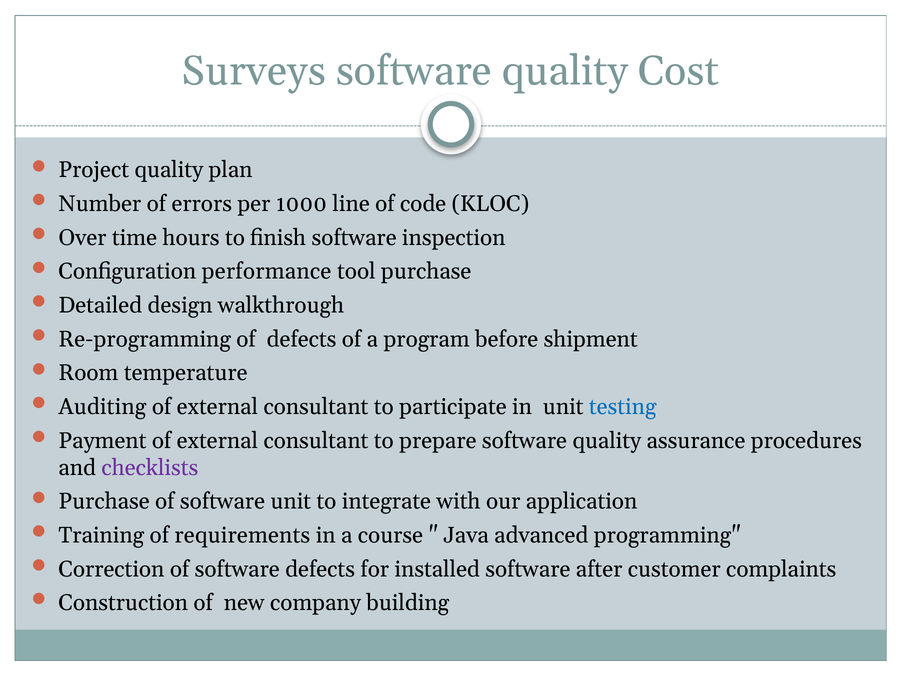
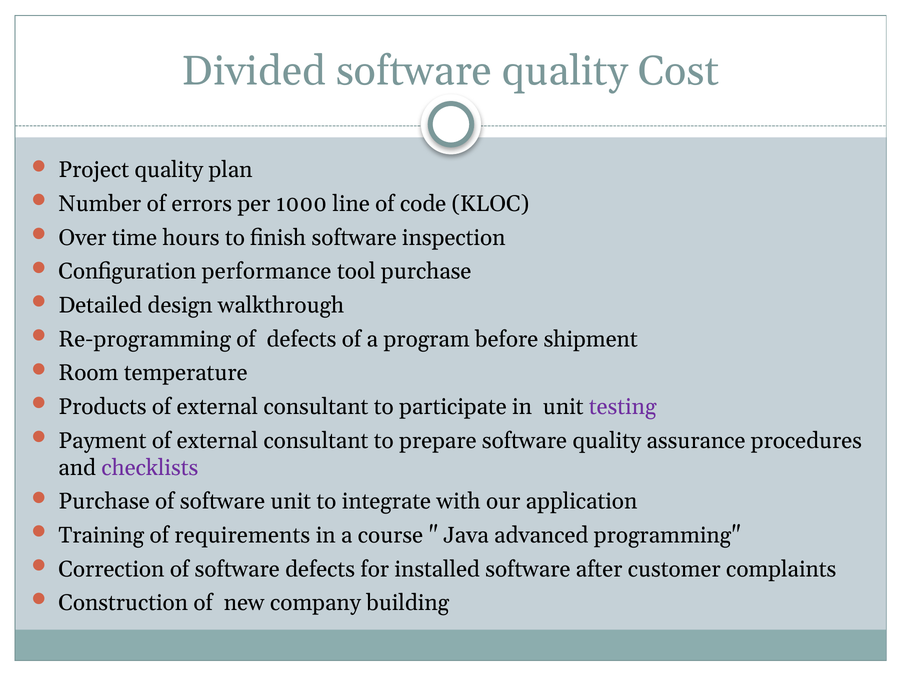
Surveys: Surveys -> Divided
Auditing: Auditing -> Products
testing colour: blue -> purple
